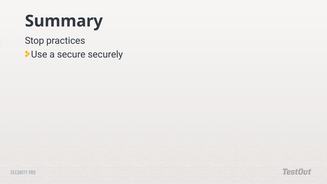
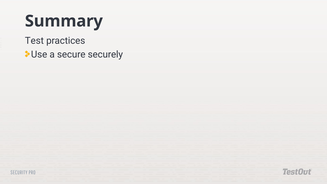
Stop: Stop -> Test
